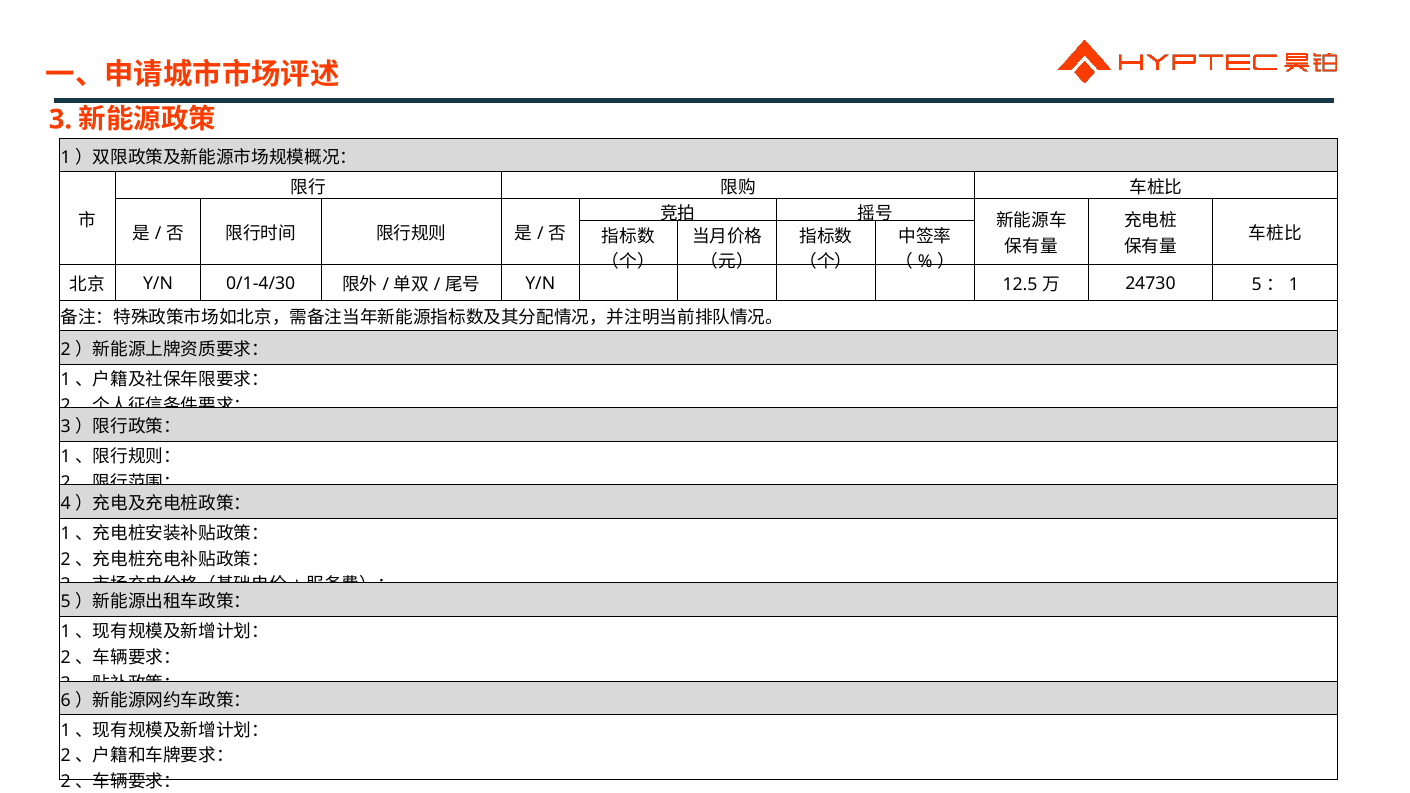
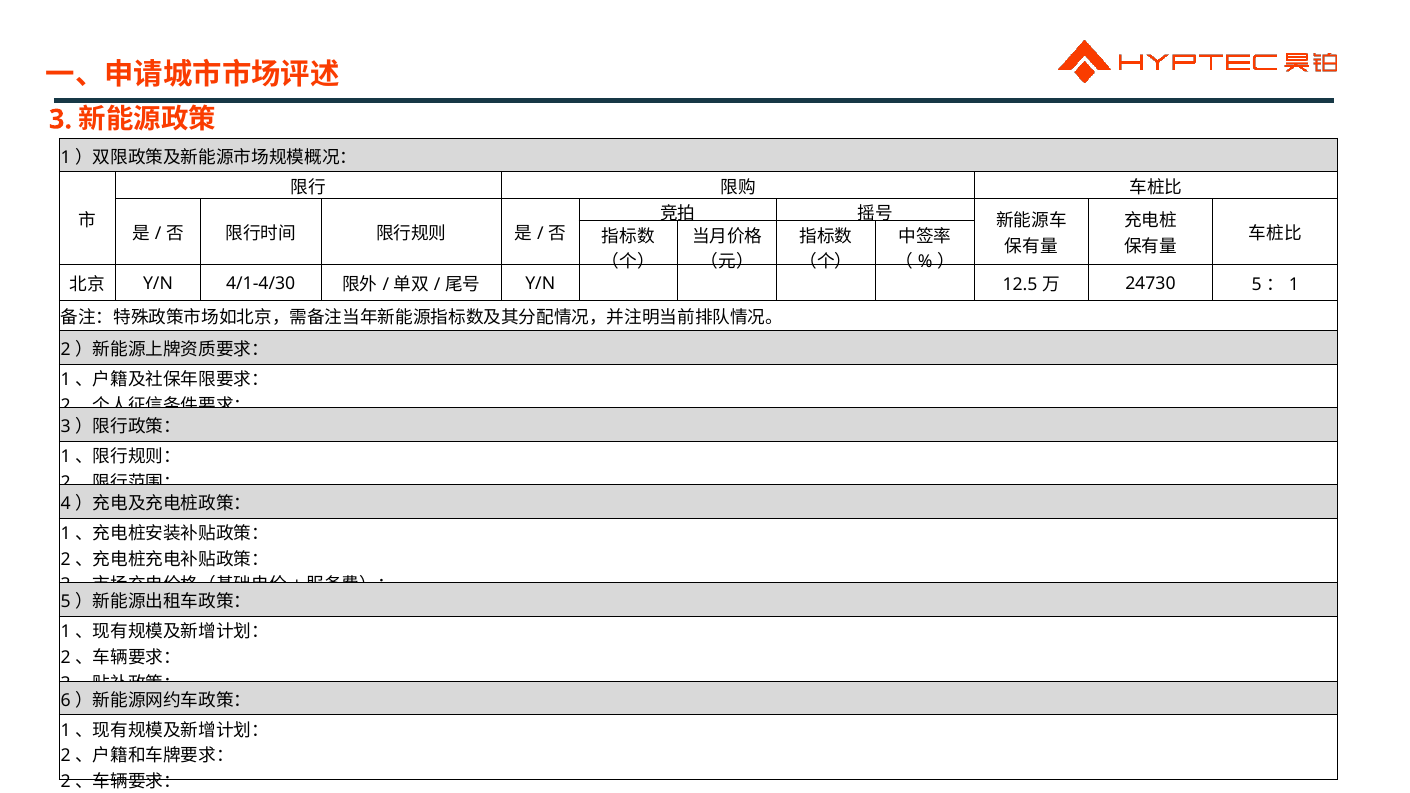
0/1-4/30: 0/1-4/30 -> 4/1-4/30
